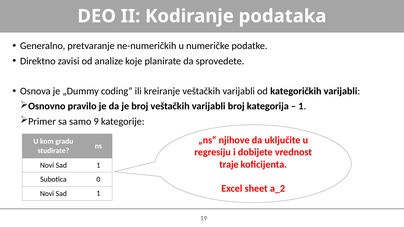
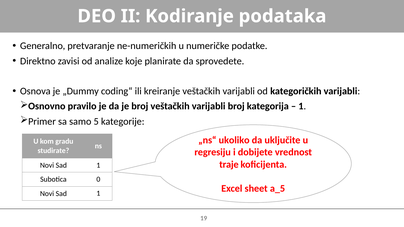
9: 9 -> 5
njihove: njihove -> ukoliko
a_2: a_2 -> a_5
